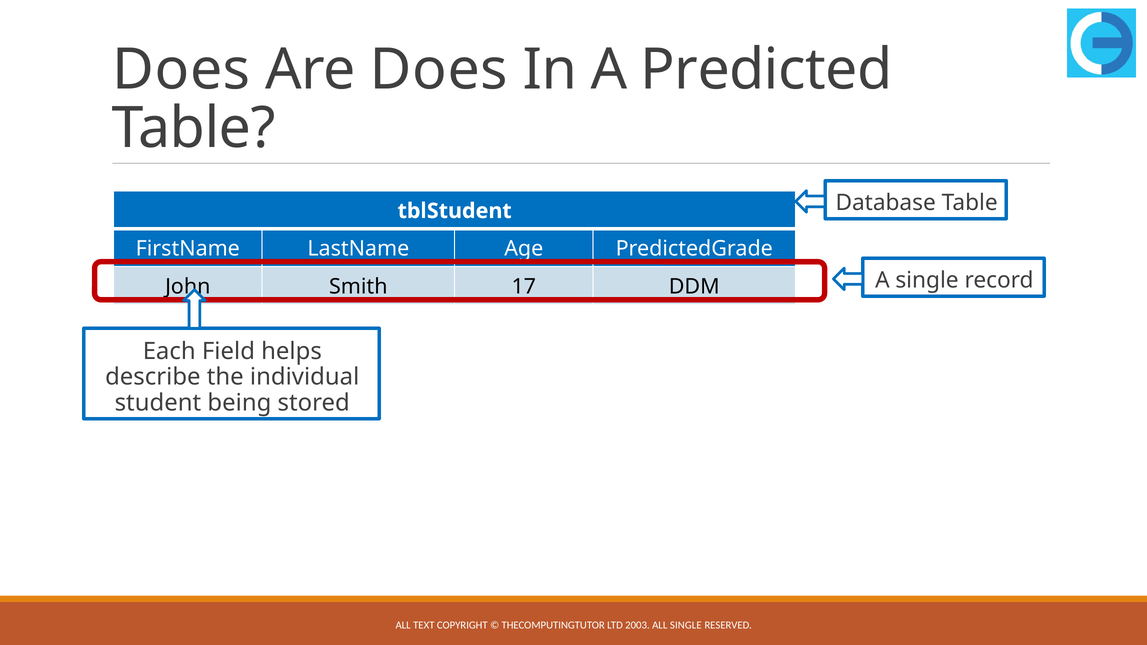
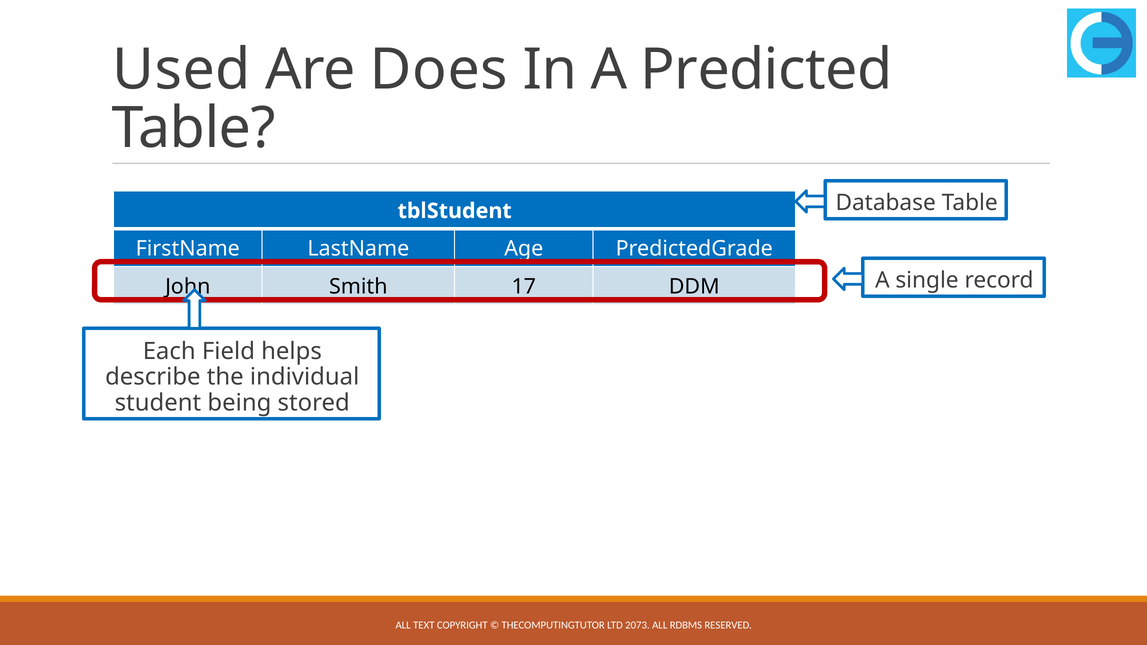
Does at (181, 70): Does -> Used
2003: 2003 -> 2073
ALL SINGLE: SINGLE -> RDBMS
